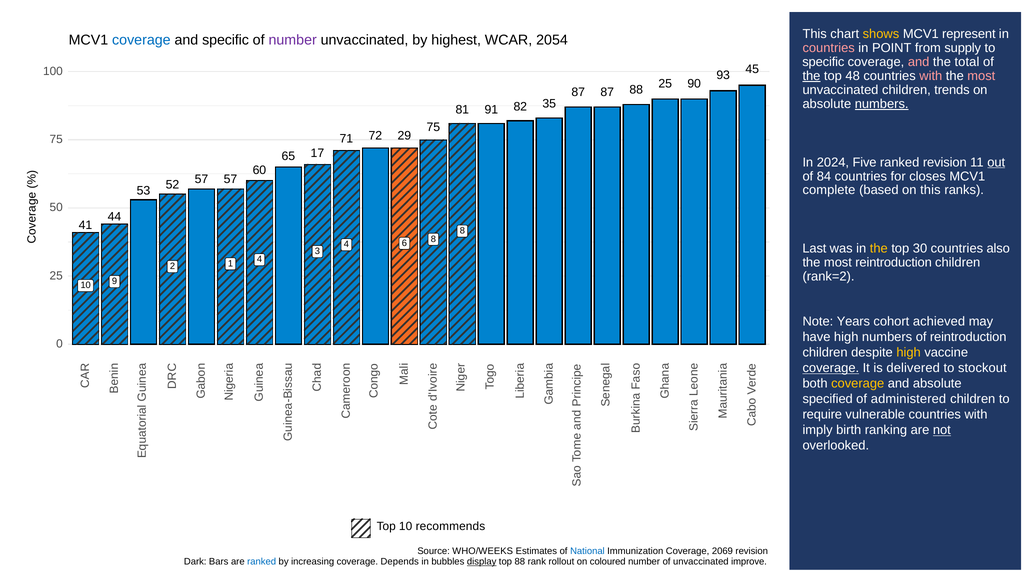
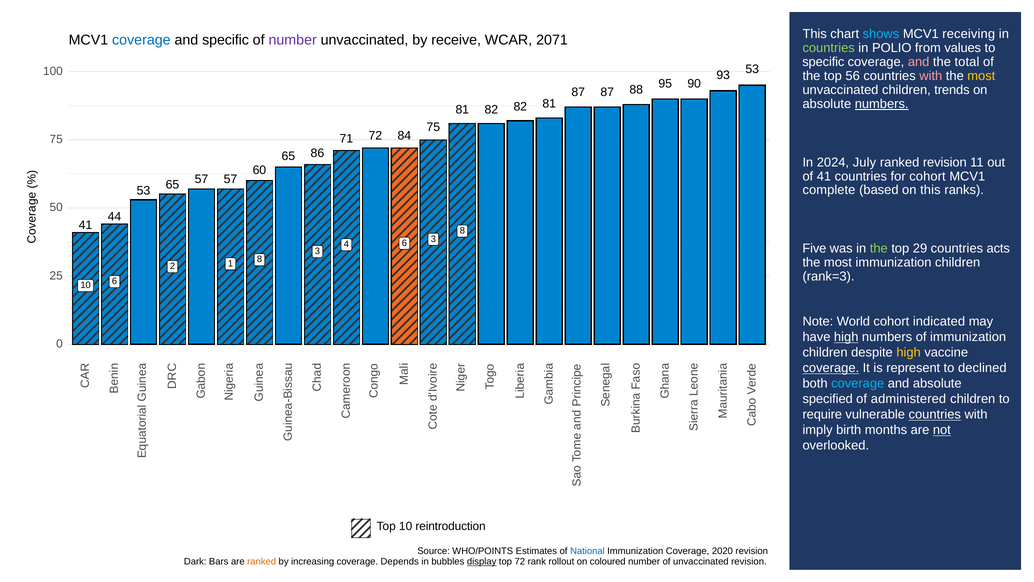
shows colour: yellow -> light blue
represent: represent -> receiving
highest: highest -> receive
2054: 2054 -> 2071
countries at (829, 48) colour: pink -> light green
POINT: POINT -> POLIO
supply: supply -> values
93 45: 45 -> 53
the at (811, 76) underline: present -> none
48: 48 -> 56
most at (981, 76) colour: pink -> yellow
88 25: 25 -> 95
81 91: 91 -> 82
82 35: 35 -> 81
29: 29 -> 84
17: 17 -> 86
Five: Five -> July
out underline: present -> none
of 84: 84 -> 41
for closes: closes -> cohort
53 52: 52 -> 65
6 8: 8 -> 3
Last: Last -> Five
the at (879, 249) colour: yellow -> light green
30: 30 -> 29
also: also -> acts
most reintroduction: reintroduction -> immunization
1 4: 4 -> 8
rank=2: rank=2 -> rank=3
10 9: 9 -> 6
Years: Years -> World
achieved: achieved -> indicated
high at (846, 337) underline: none -> present
of reintroduction: reintroduction -> immunization
delivered: delivered -> represent
stockout: stockout -> declined
coverage at (858, 383) colour: yellow -> light blue
countries at (935, 414) underline: none -> present
ranking: ranking -> months
recommends: recommends -> reintroduction
WHO/WEEKS: WHO/WEEKS -> WHO/POINTS
2069: 2069 -> 2020
ranked at (262, 561) colour: blue -> orange
top 88: 88 -> 72
unvaccinated improve: improve -> revision
